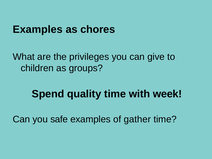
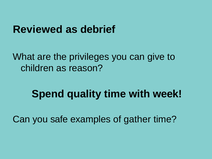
Examples at (38, 29): Examples -> Reviewed
chores: chores -> debrief
groups: groups -> reason
